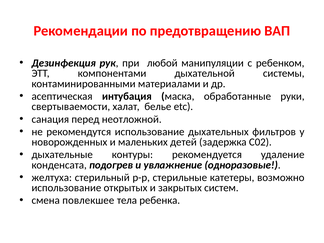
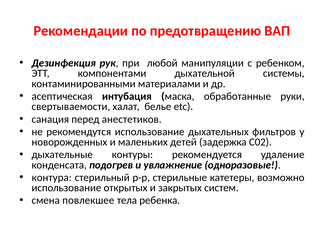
неотложной: неотложной -> анестетиков
желтуха: желтуха -> контура
